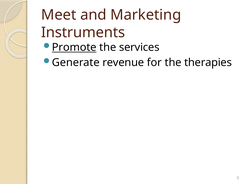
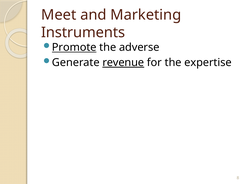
services: services -> adverse
revenue underline: none -> present
therapies: therapies -> expertise
